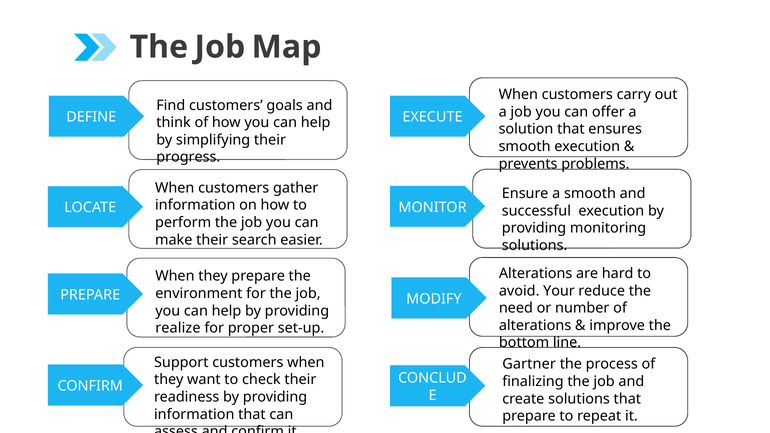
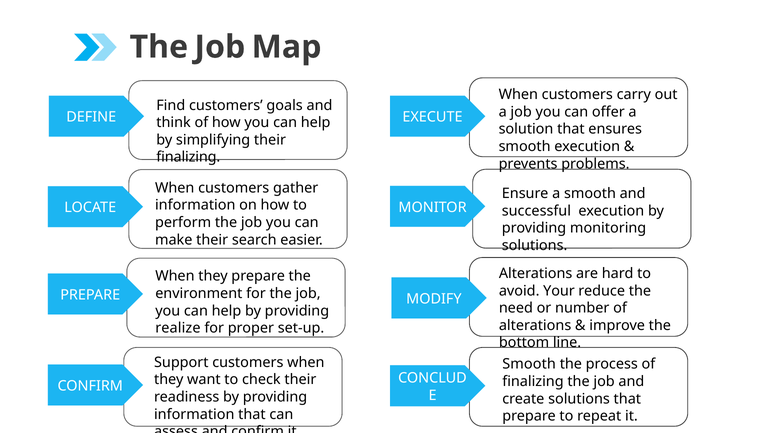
progress at (188, 157): progress -> finalizing
Gartner at (529, 364): Gartner -> Smooth
